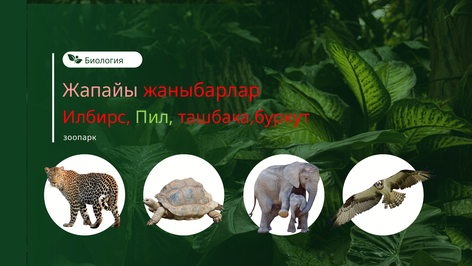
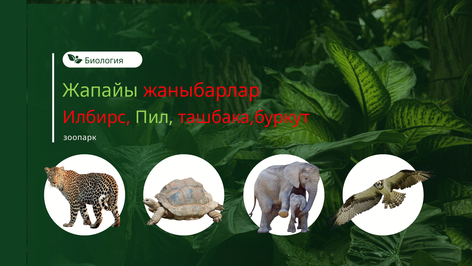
Жапайы colour: pink -> light green
